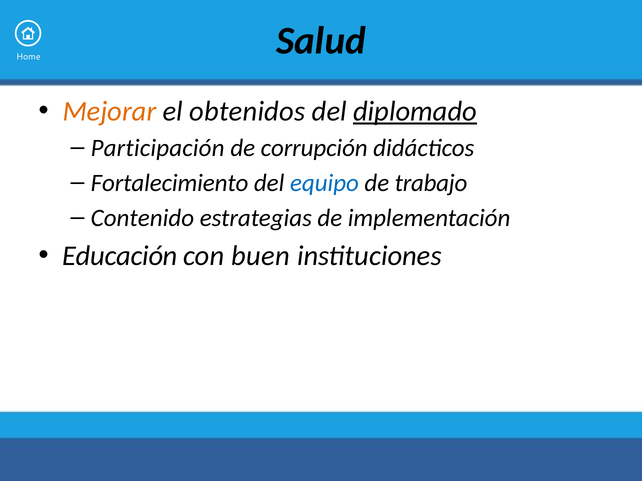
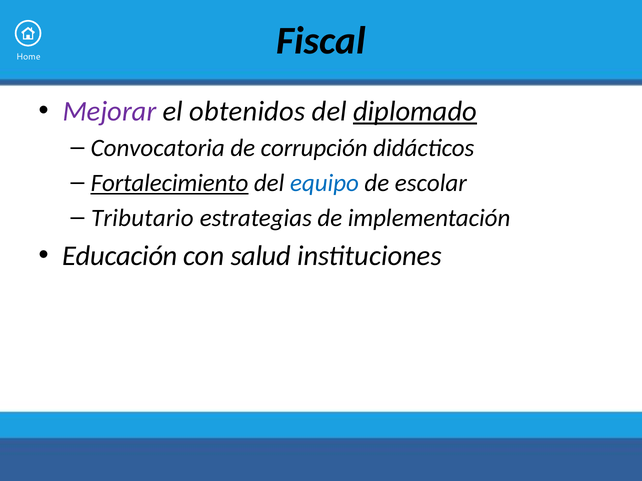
Salud: Salud -> Fiscal
Mejorar colour: orange -> purple
Participación: Participación -> Convocatoria
Fortalecimiento underline: none -> present
trabajo: trabajo -> escolar
Contenido: Contenido -> Tributario
buen: buen -> salud
